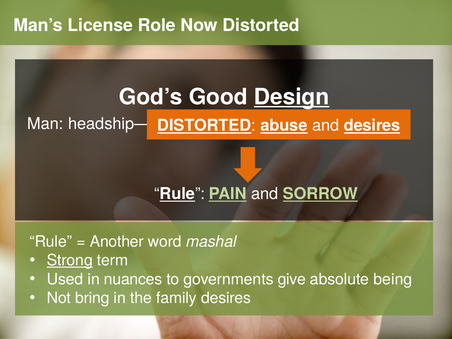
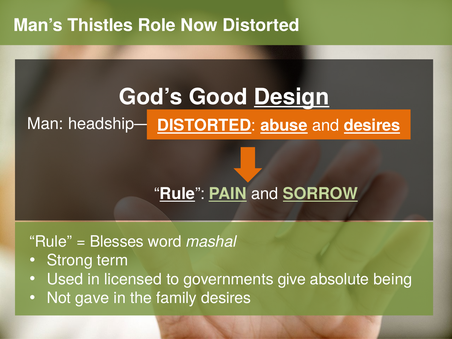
License: License -> Thistles
Another: Another -> Blesses
Strong underline: present -> none
nuances: nuances -> licensed
bring: bring -> gave
